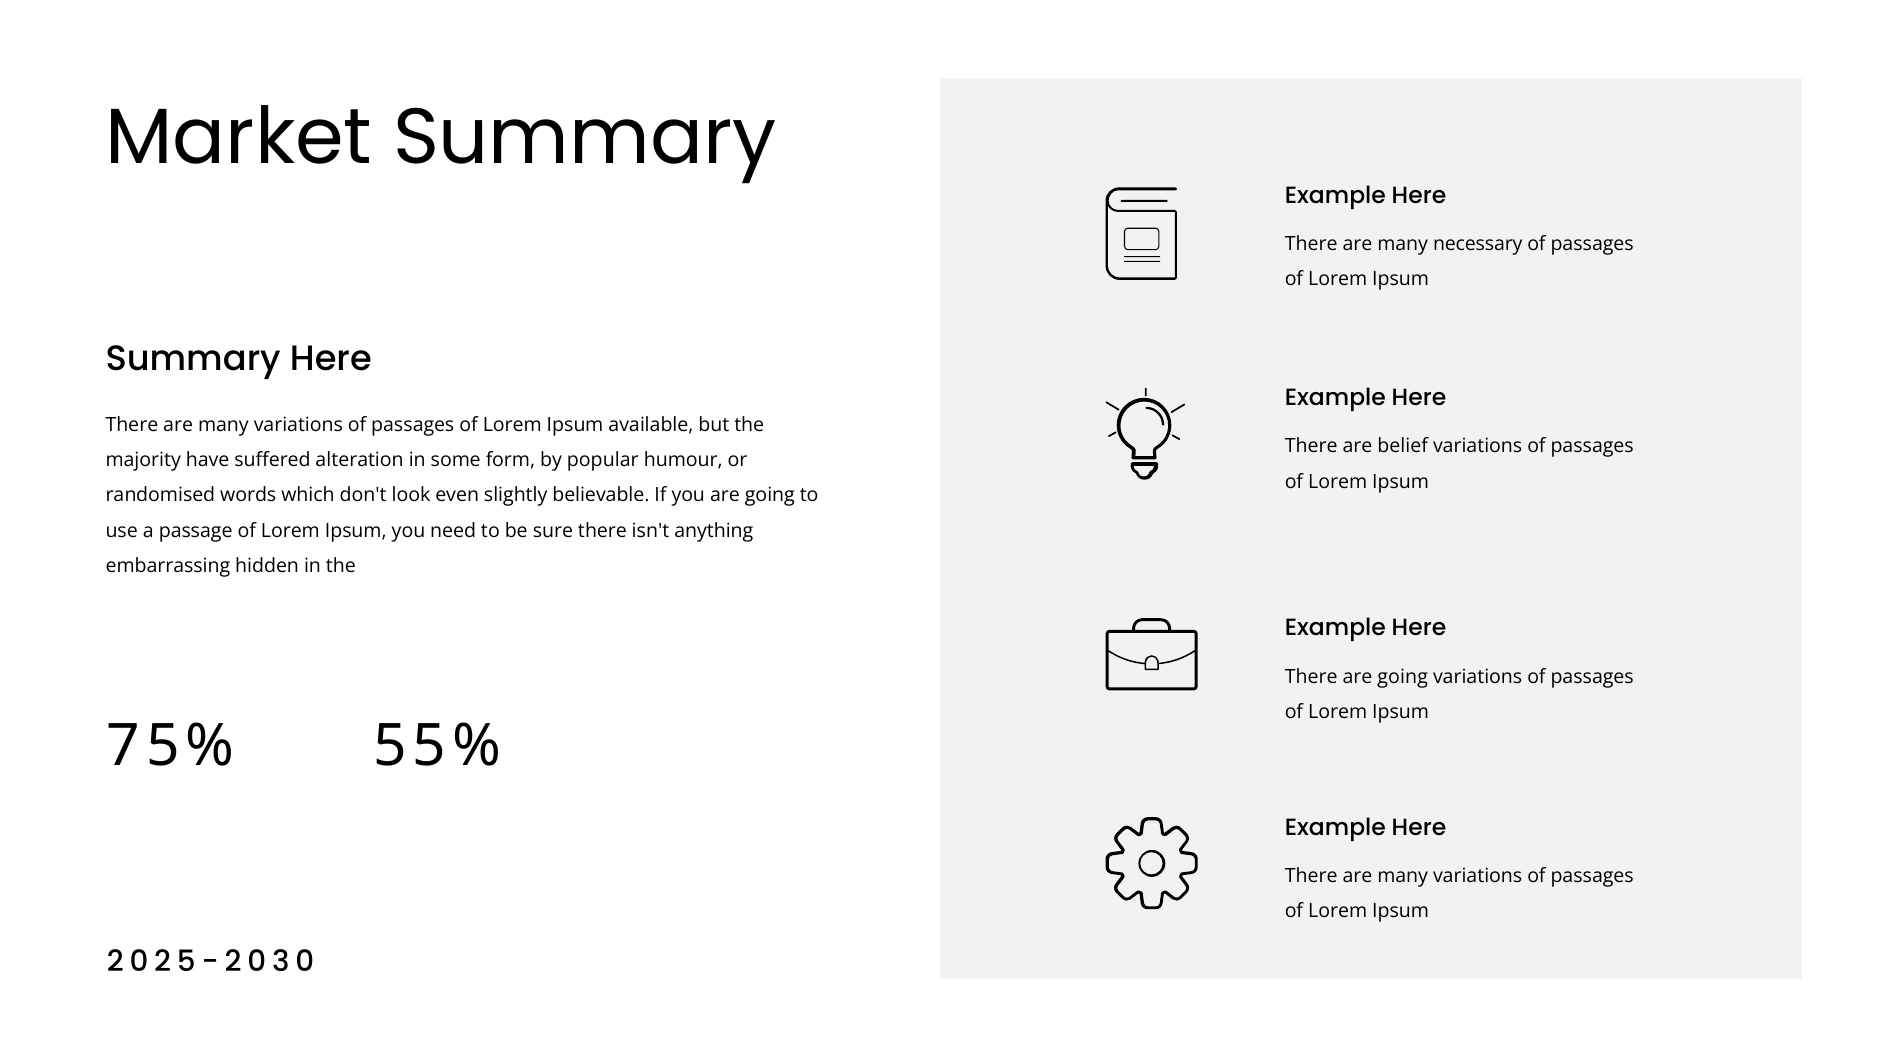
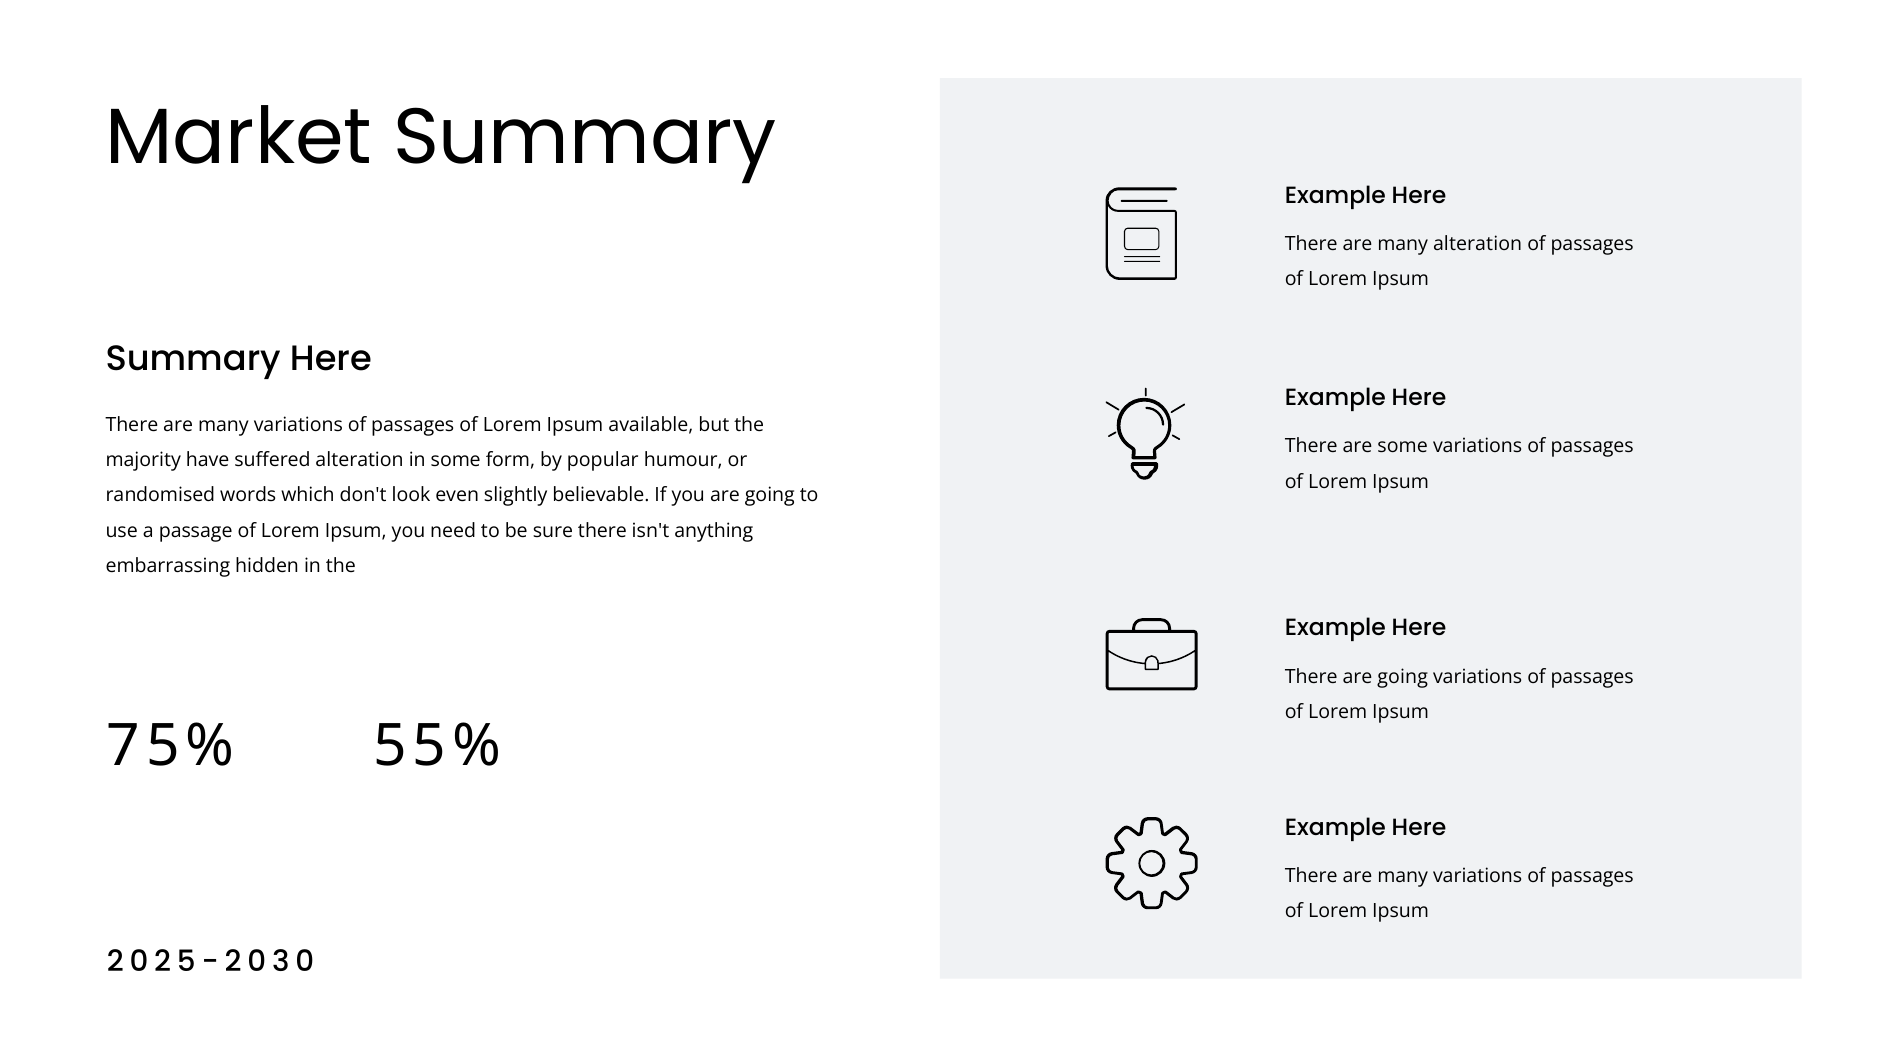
many necessary: necessary -> alteration
are belief: belief -> some
